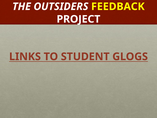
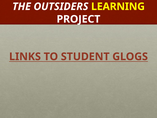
FEEDBACK: FEEDBACK -> LEARNING
